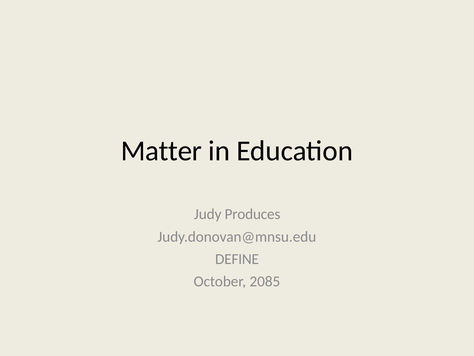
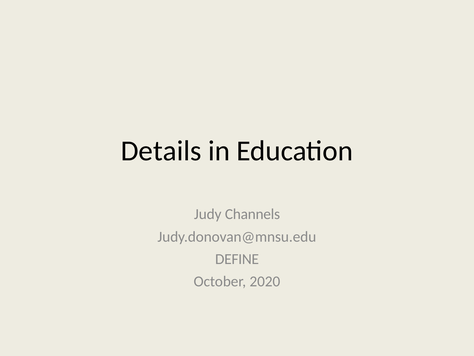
Matter: Matter -> Details
Produces: Produces -> Channels
2085: 2085 -> 2020
